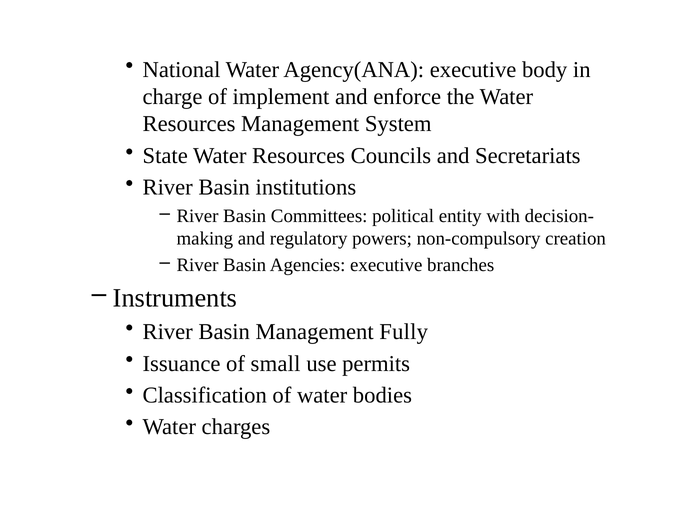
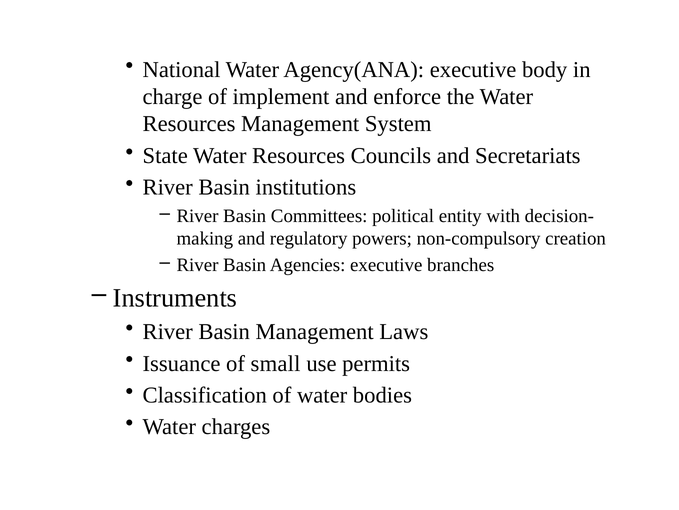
Fully: Fully -> Laws
